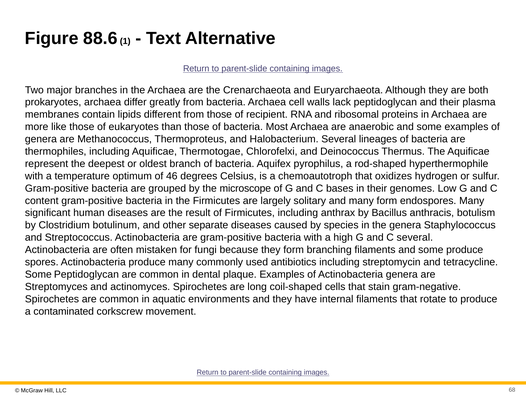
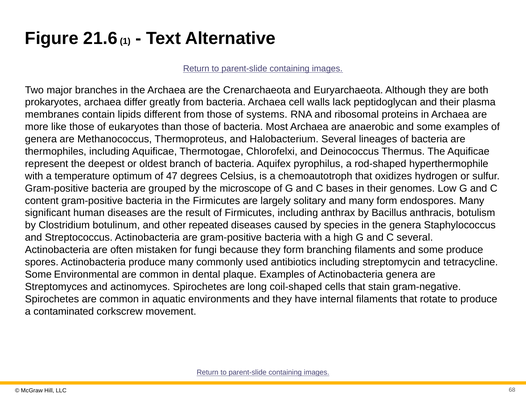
88.6: 88.6 -> 21.6
recipient: recipient -> systems
46: 46 -> 47
separate: separate -> repeated
Some Peptidoglycan: Peptidoglycan -> Environmental
